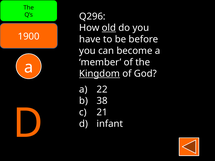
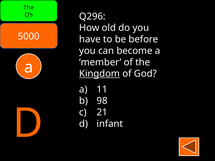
old underline: present -> none
1900: 1900 -> 5000
22: 22 -> 11
38: 38 -> 98
